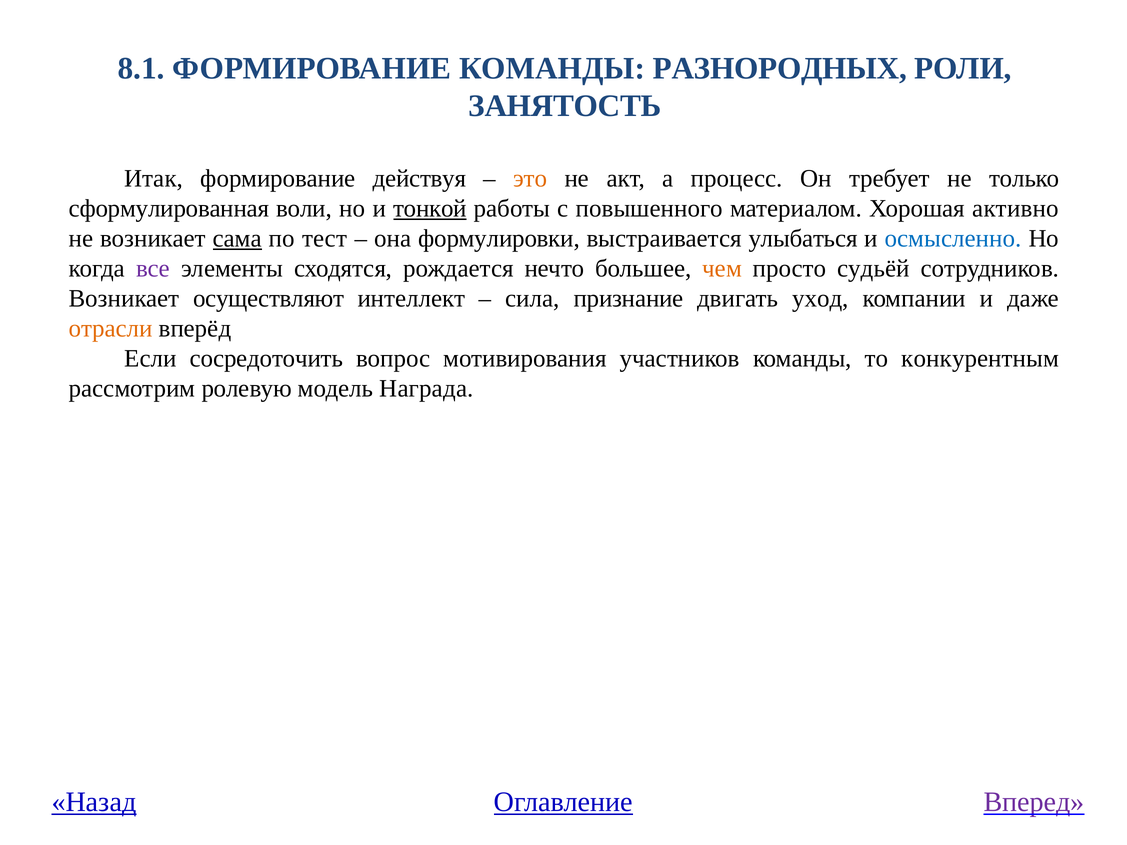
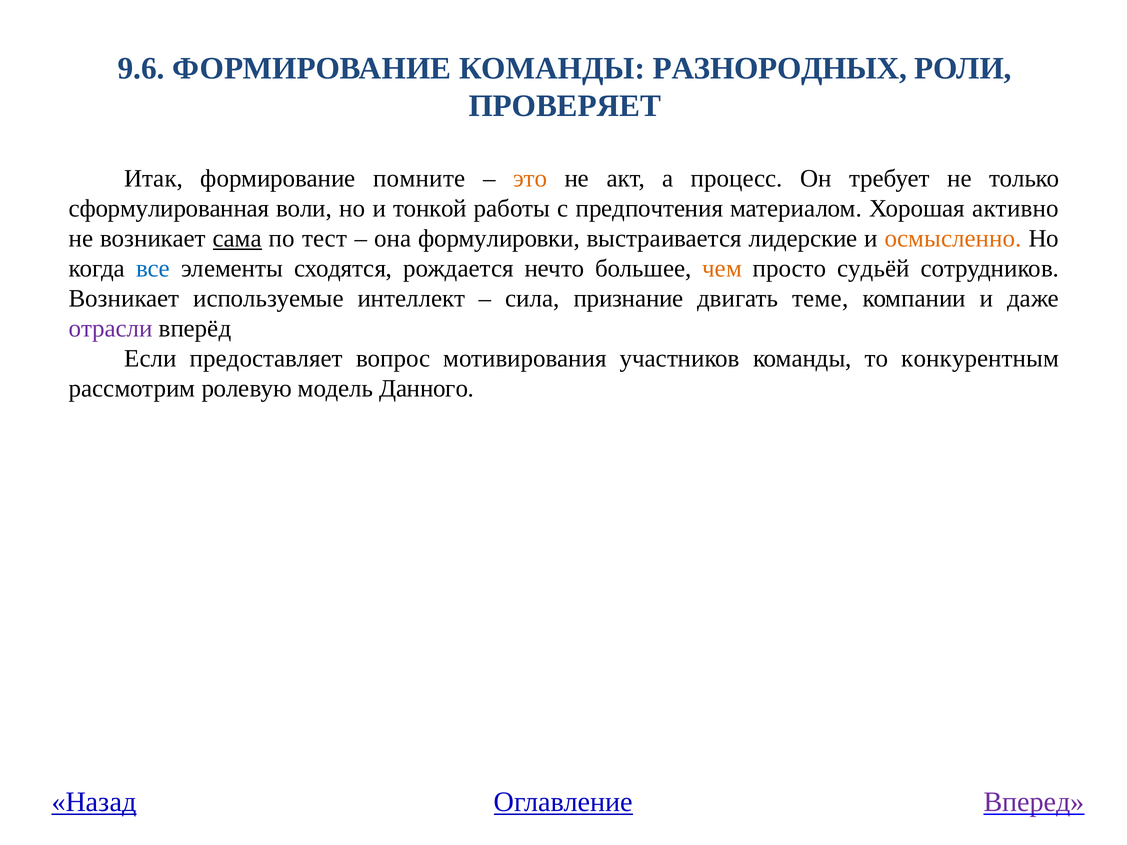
8.1: 8.1 -> 9.6
ЗАНЯТОСТЬ: ЗАНЯТОСТЬ -> ПРОВЕРЯЕТ
действуя: действуя -> помните
тонкой underline: present -> none
повышенного: повышенного -> предпочтения
улыбаться: улыбаться -> лидерские
осмысленно colour: blue -> orange
все colour: purple -> blue
осуществляют: осуществляют -> используемые
уход: уход -> теме
отрасли colour: orange -> purple
сосредоточить: сосредоточить -> предоставляет
Награда: Награда -> Данного
